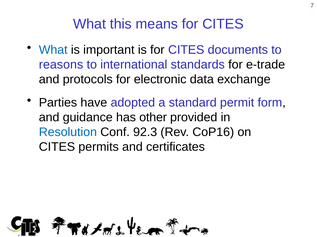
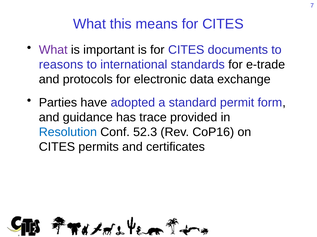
What at (53, 50) colour: blue -> purple
other: other -> trace
92.3: 92.3 -> 52.3
